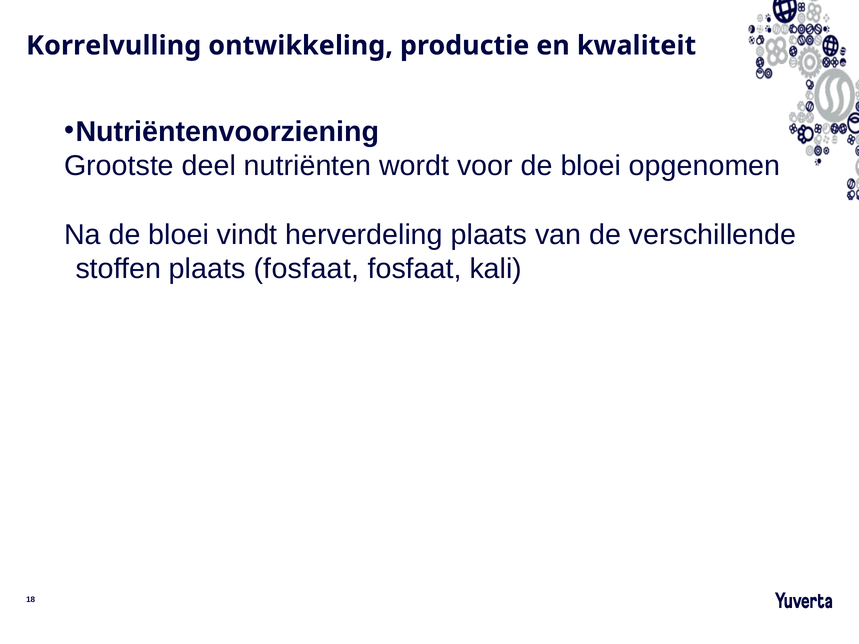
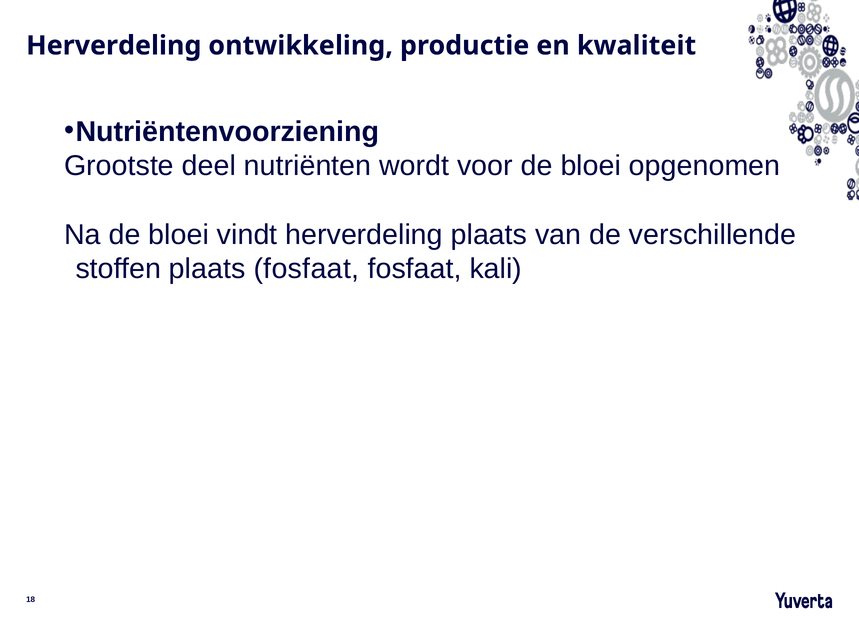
Korrelvulling at (114, 46): Korrelvulling -> Herverdeling
